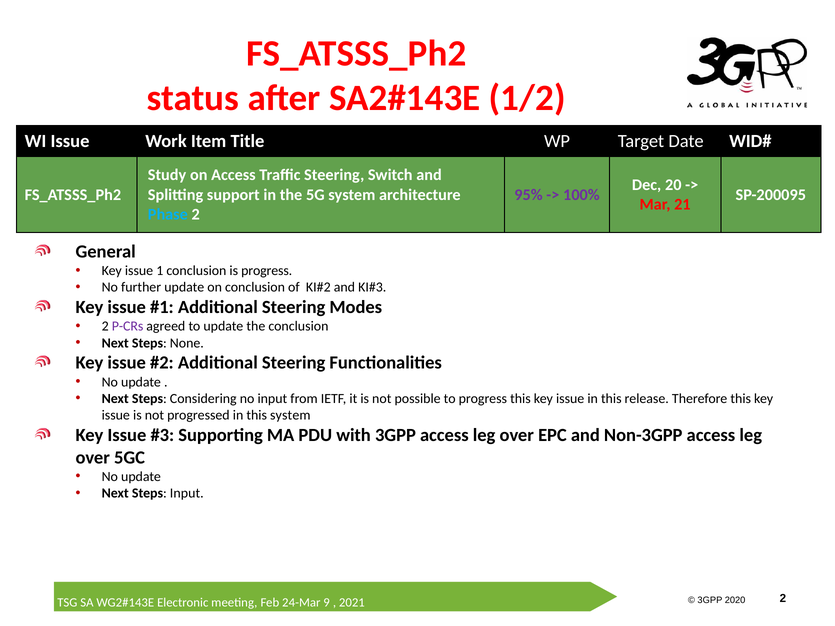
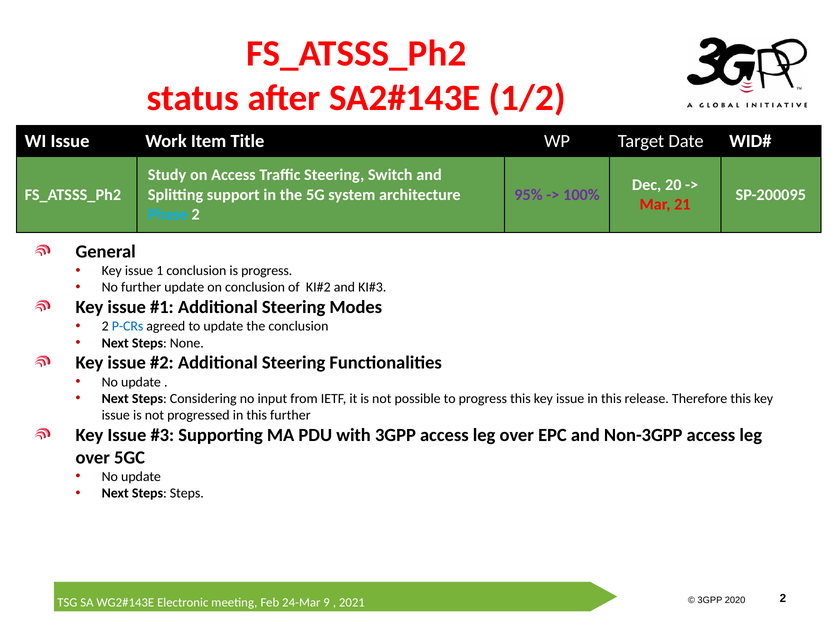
P-CRs colour: purple -> blue
this system: system -> further
Steps Input: Input -> Steps
